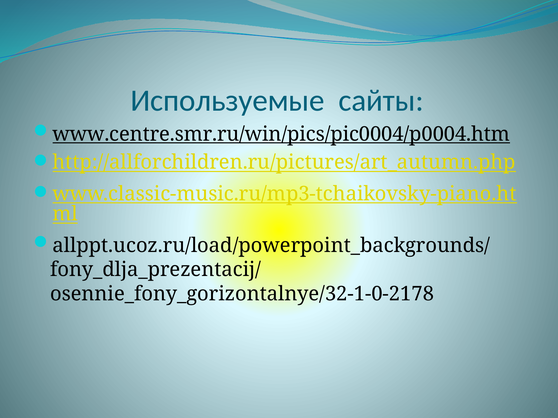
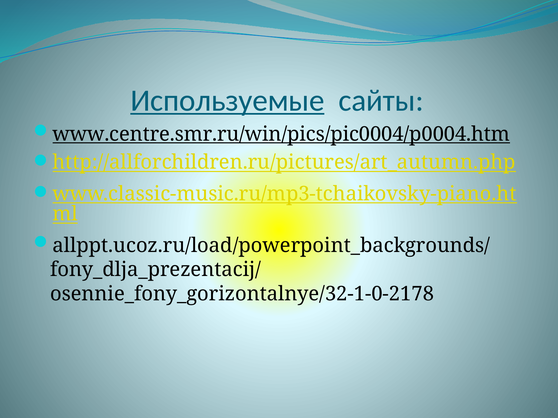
Используемые underline: none -> present
